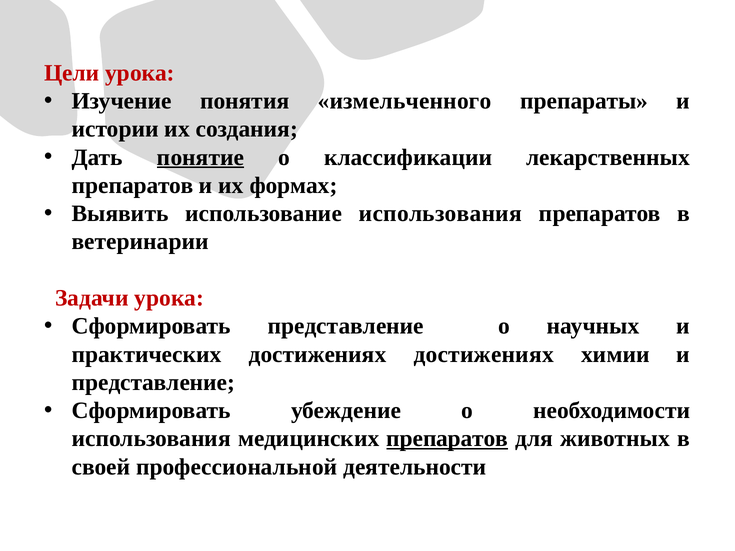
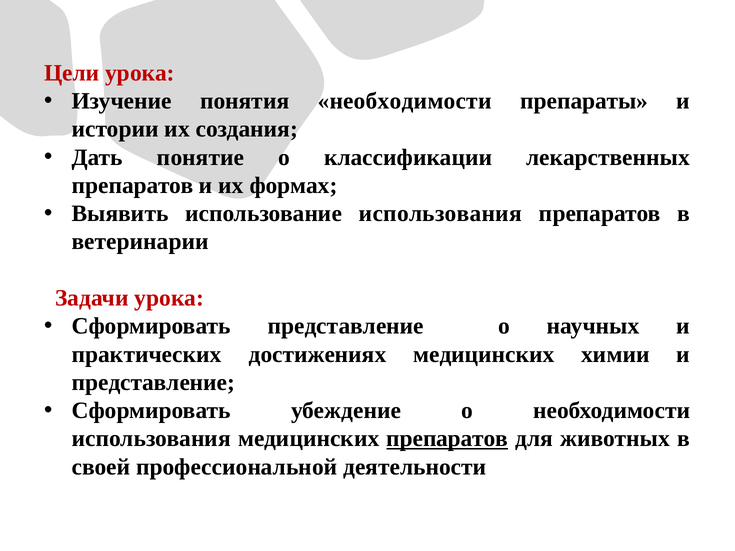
понятия измельченного: измельченного -> необходимости
понятие underline: present -> none
достижениях достижениях: достижениях -> медицинских
